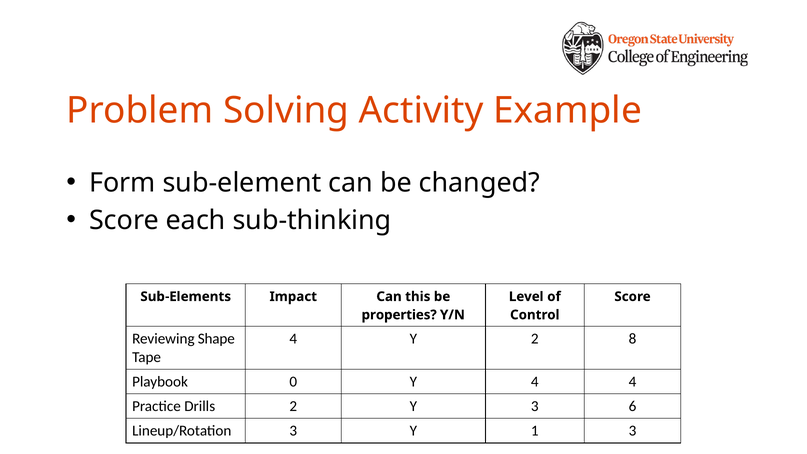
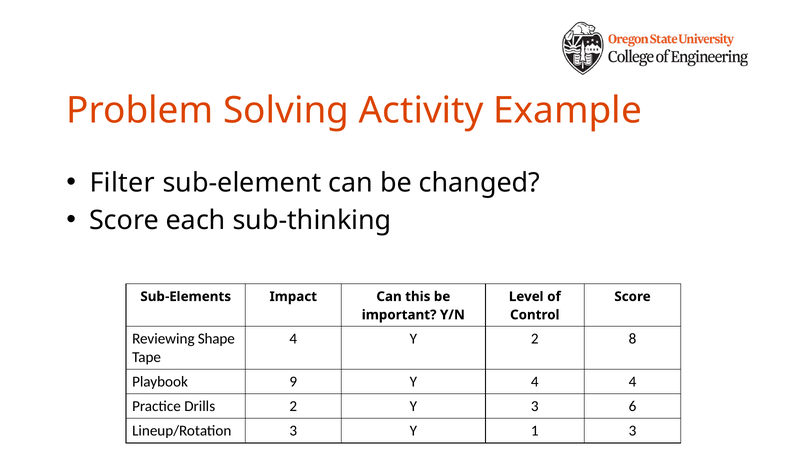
Form: Form -> Filter
properties: properties -> important
0: 0 -> 9
